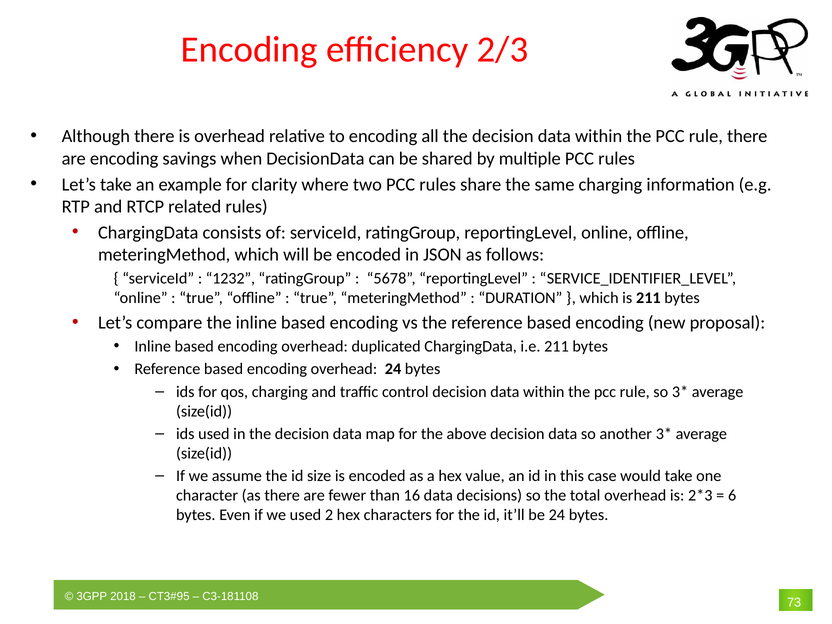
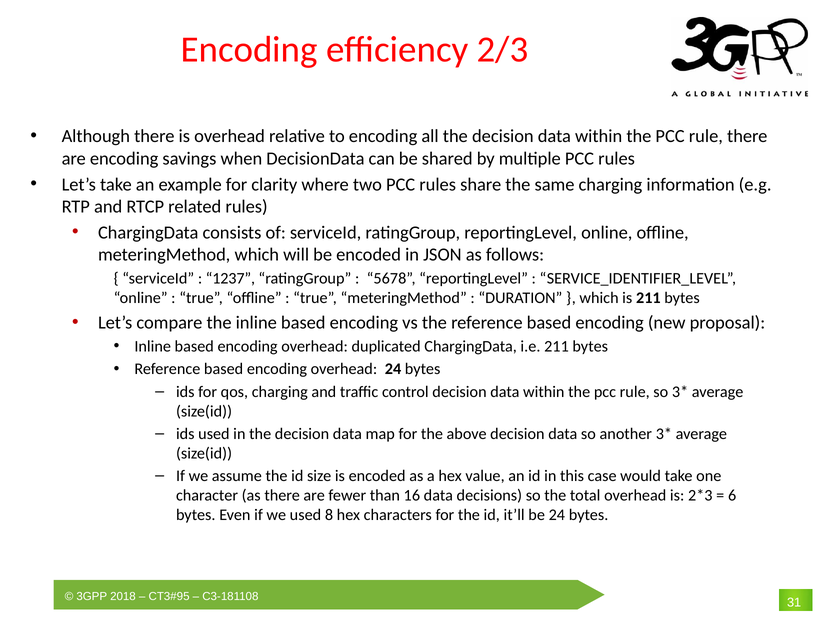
1232: 1232 -> 1237
2: 2 -> 8
73: 73 -> 31
